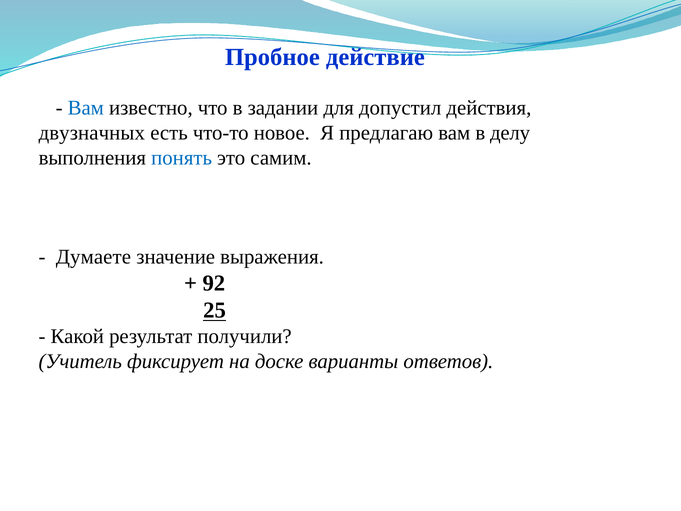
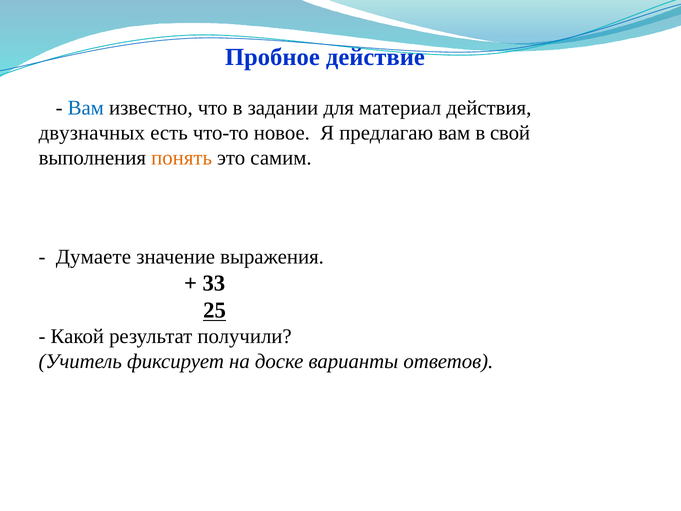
допустил: допустил -> материал
делу: делу -> свой
понять colour: blue -> orange
92: 92 -> 33
